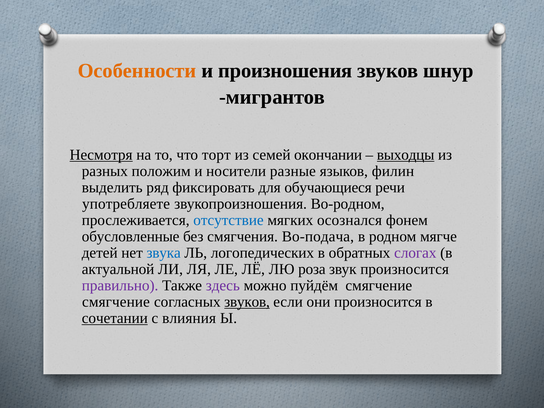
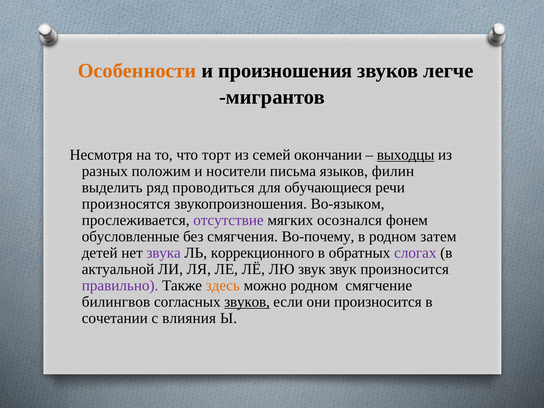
шнур: шнур -> легче
Несмотря underline: present -> none
разные: разные -> письма
фиксировать: фиксировать -> проводиться
употребляете: употребляете -> произносятся
Во-родном: Во-родном -> Во-языком
отсутствие colour: blue -> purple
Во-подача: Во-подача -> Во-почему
мягче: мягче -> затем
звука colour: blue -> purple
логопедических: логопедических -> коррекционного
ЛЮ роза: роза -> звук
здесь colour: purple -> orange
можно пуйдём: пуйдём -> родном
смягчение at (116, 302): смягчение -> билингвов
сочетании underline: present -> none
